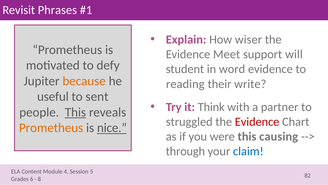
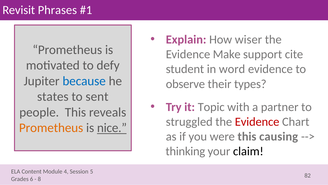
Meet: Meet -> Make
will: will -> cite
because colour: orange -> blue
reading: reading -> observe
write: write -> types
useful: useful -> states
Think: Think -> Topic
This at (75, 112) underline: present -> none
through: through -> thinking
claim colour: blue -> black
